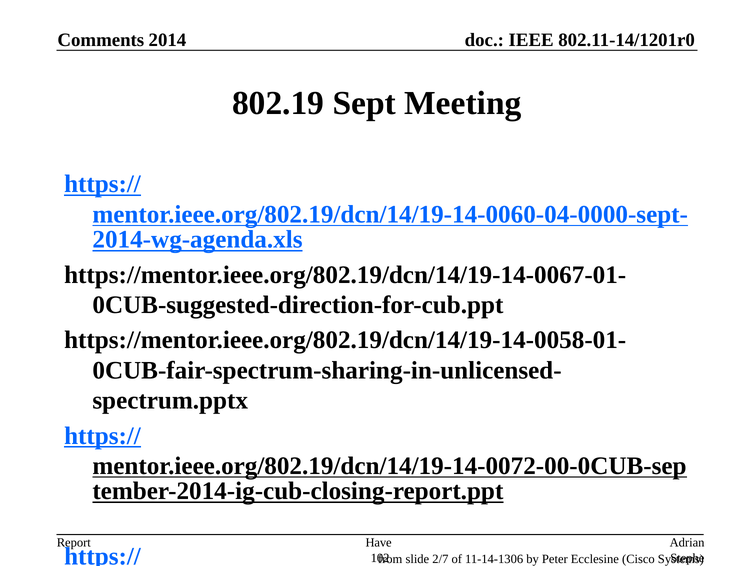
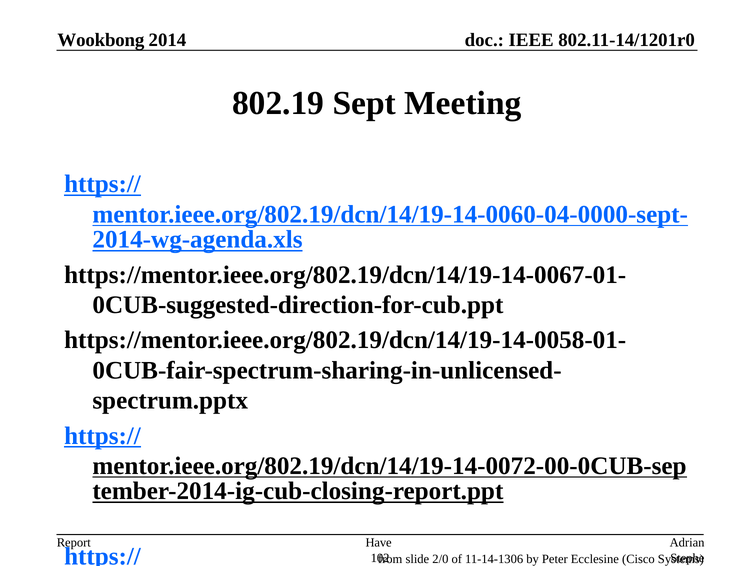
Comments: Comments -> Wookbong
2/7: 2/7 -> 2/0
